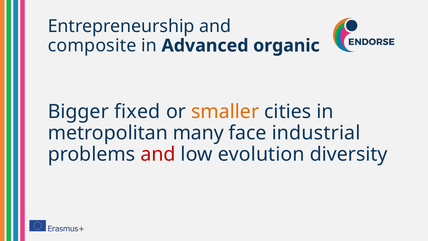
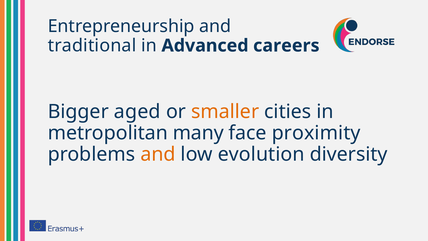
composite: composite -> traditional
organic: organic -> careers
fixed: fixed -> aged
industrial: industrial -> proximity
and at (158, 154) colour: red -> orange
